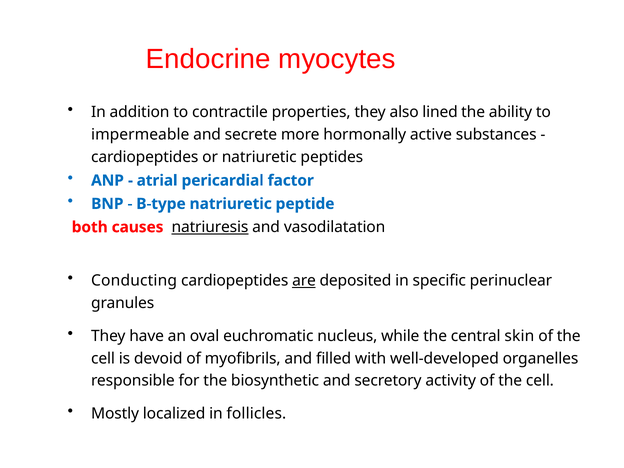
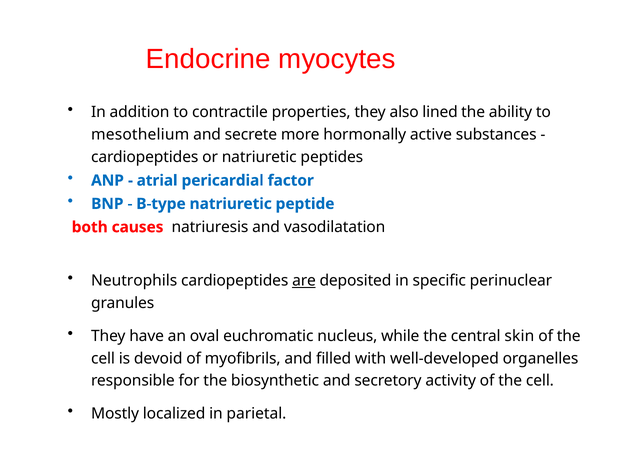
impermeable: impermeable -> mesothelium
natriuresis underline: present -> none
Conducting: Conducting -> Neutrophils
follicles: follicles -> parietal
